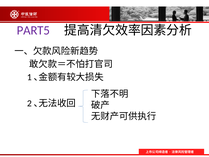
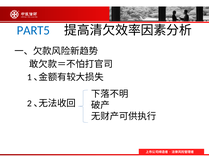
PART5 colour: purple -> blue
